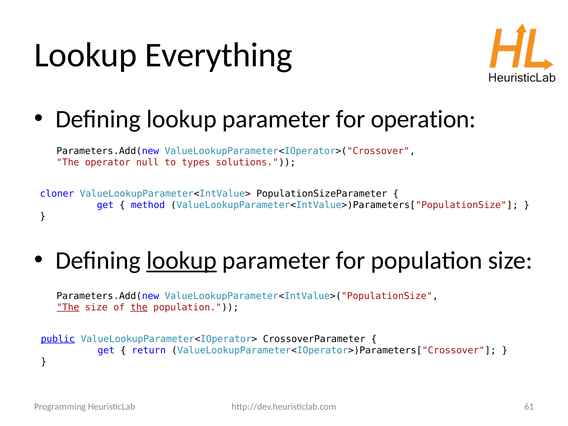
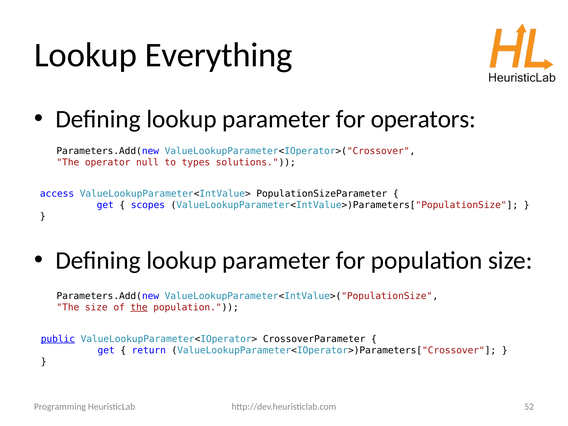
operation: operation -> operators
cloner: cloner -> access
method: method -> scopes
lookup at (182, 261) underline: present -> none
The at (68, 307) underline: present -> none
61: 61 -> 52
